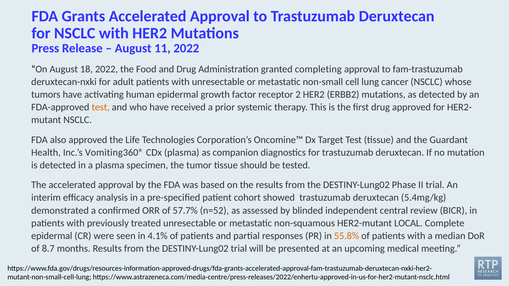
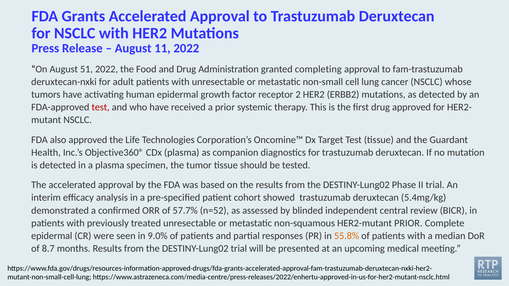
18: 18 -> 51
test at (101, 107) colour: orange -> red
Vomiting360®: Vomiting360® -> Objective360®
HER2-mutant LOCAL: LOCAL -> PRIOR
4.1%: 4.1% -> 9.0%
